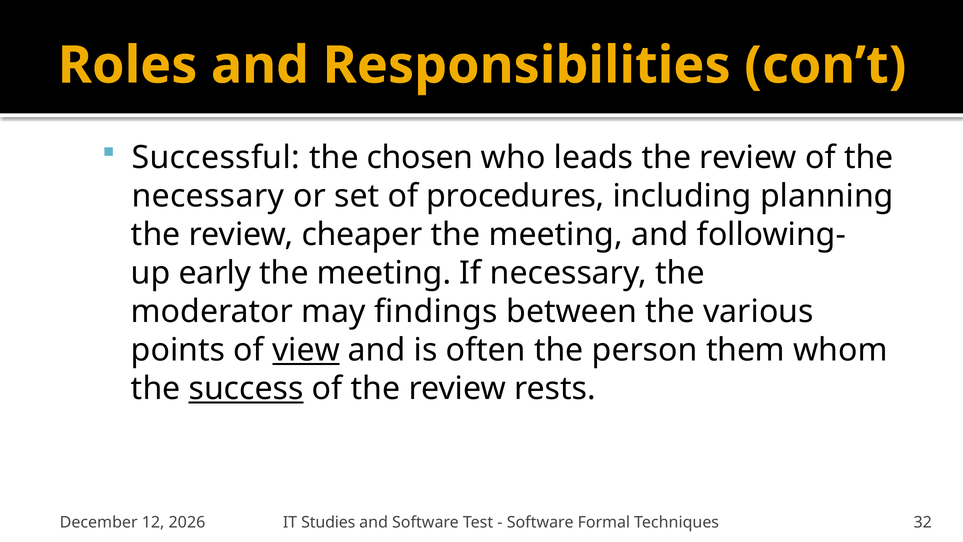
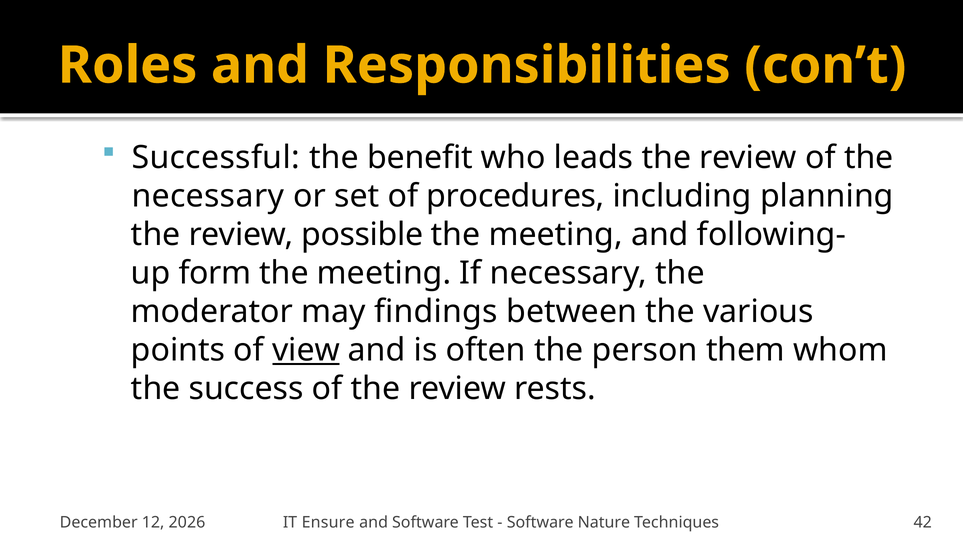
chosen: chosen -> benefit
cheaper: cheaper -> possible
early: early -> form
success underline: present -> none
Studies: Studies -> Ensure
Formal: Formal -> Nature
32: 32 -> 42
